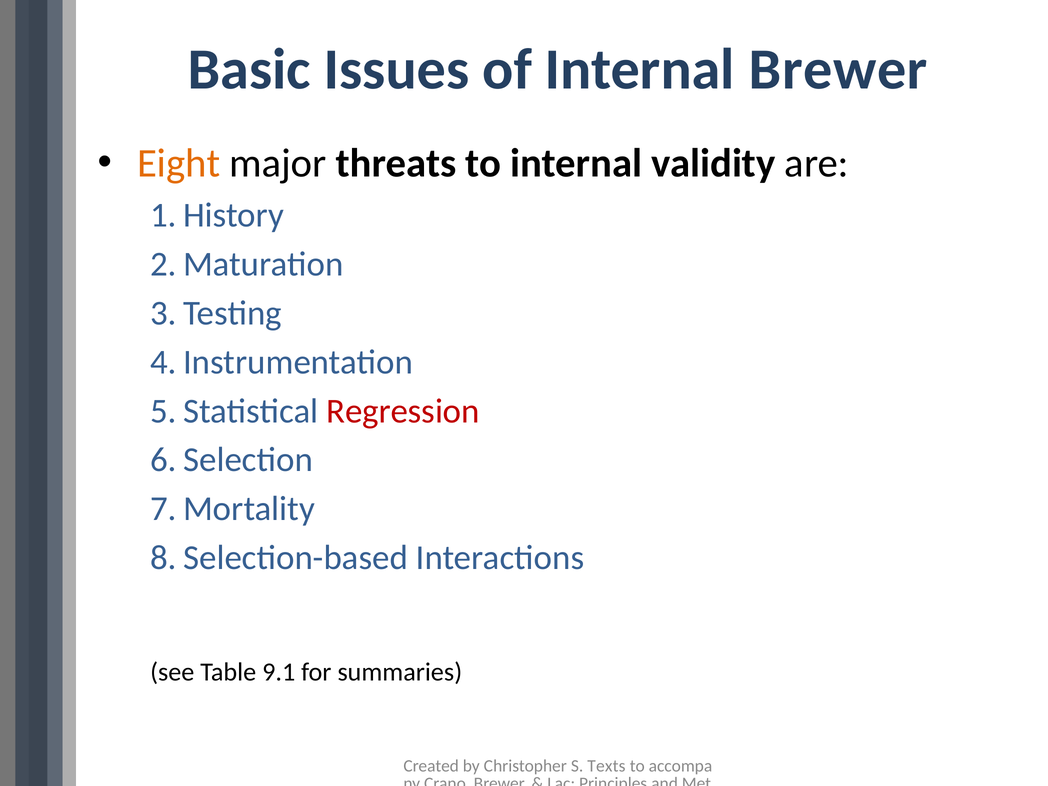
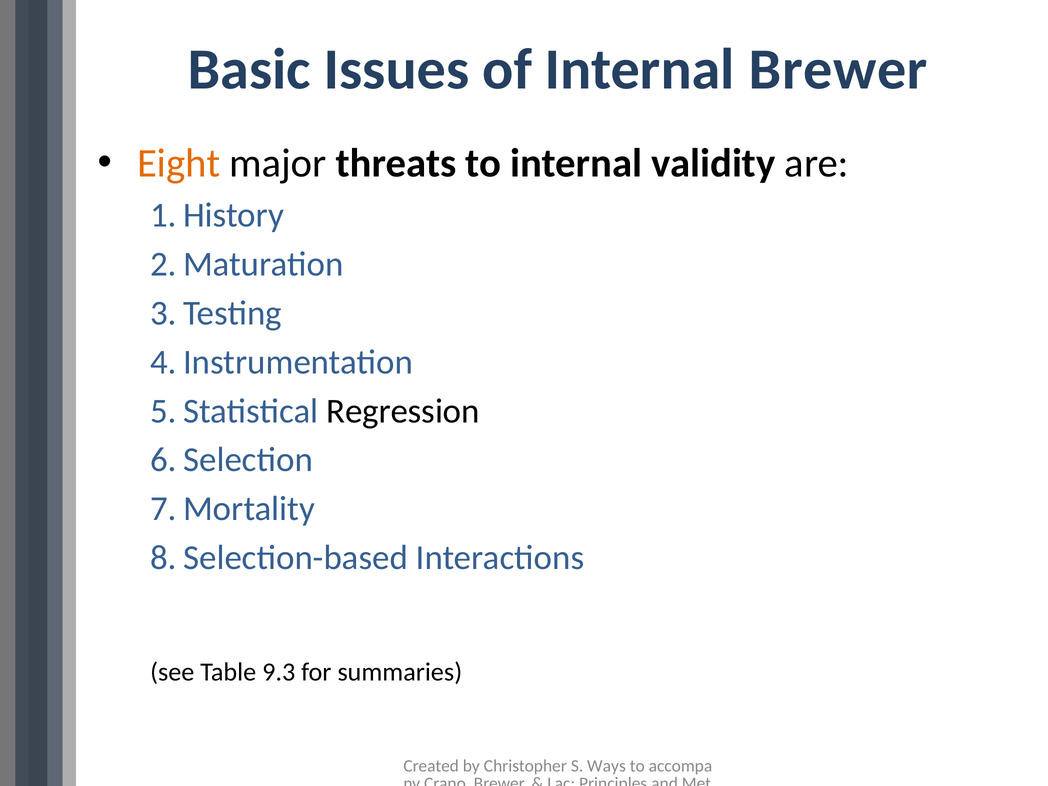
Regression colour: red -> black
9.1: 9.1 -> 9.3
Texts: Texts -> Ways
